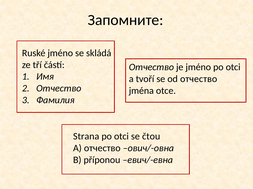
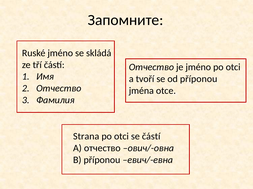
od отчество: отчество -> příponou
se čtou: čtou -> částí
